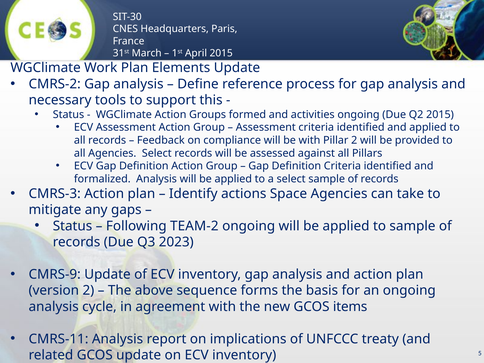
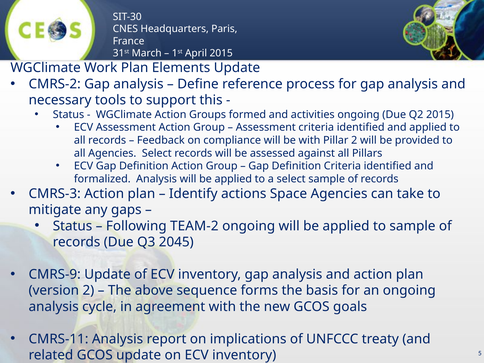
2023: 2023 -> 2045
items: items -> goals
